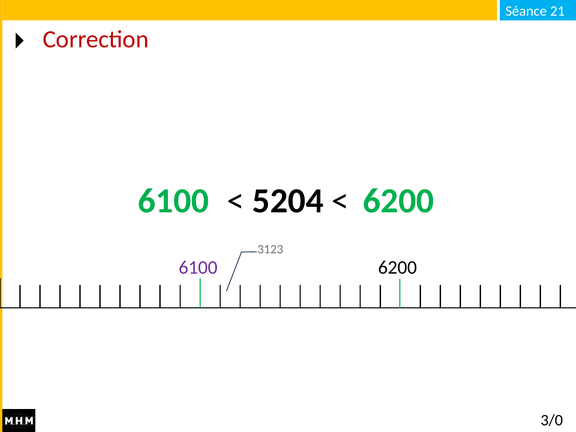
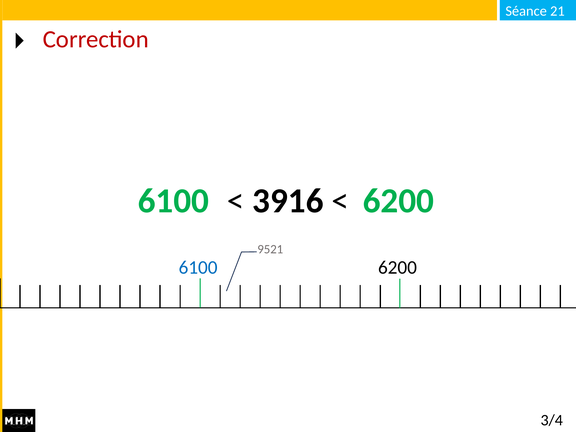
5204: 5204 -> 3916
3123: 3123 -> 9521
6100 at (198, 267) colour: purple -> blue
3/0: 3/0 -> 3/4
